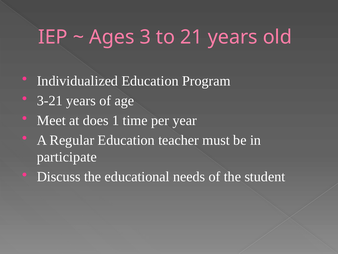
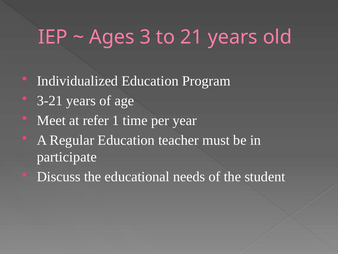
does: does -> refer
